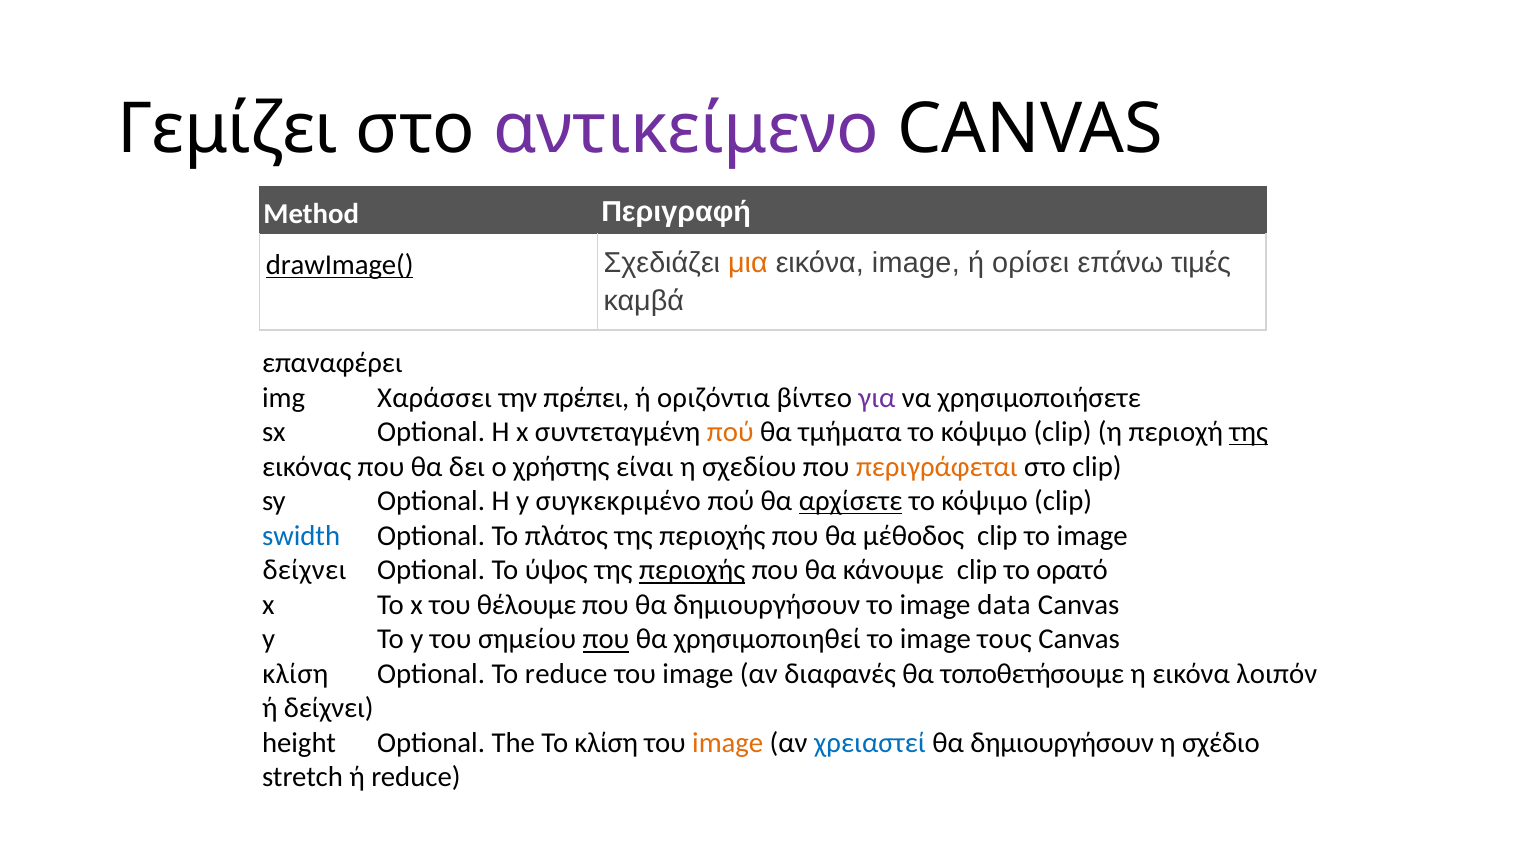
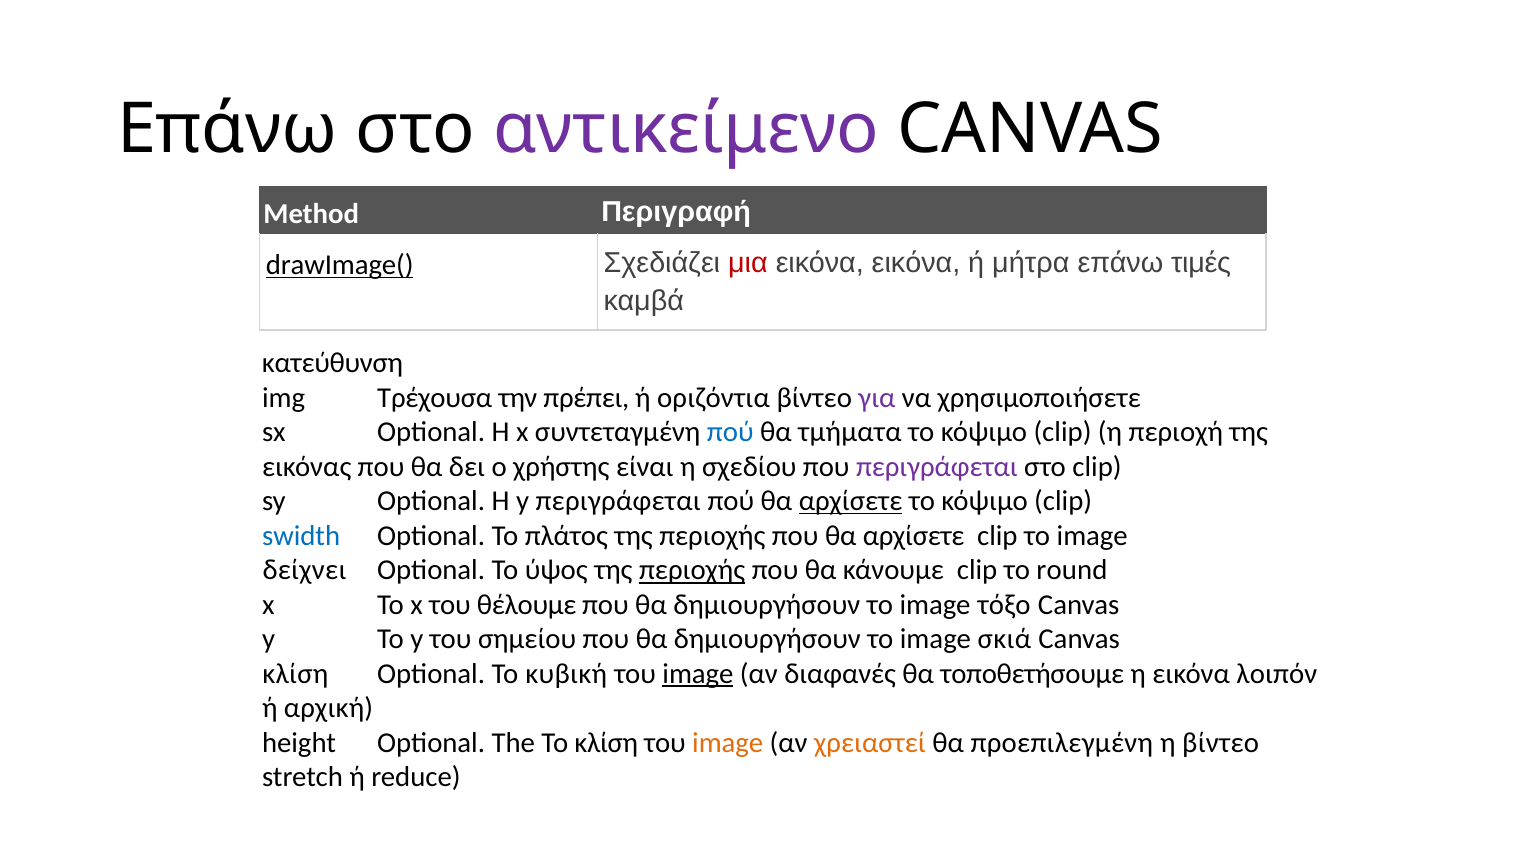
Γεμίζει at (228, 129): Γεμίζει -> Επάνω
μια colour: orange -> red
εικόνα image: image -> εικόνα
ορίσει: ορίσει -> μήτρα
επαναφέρει: επαναφέρει -> κατεύθυνση
Χαράσσει: Χαράσσει -> Τρέχουσα
πού at (730, 432) colour: orange -> blue
της at (1249, 432) underline: present -> none
περιγράφεται at (937, 467) colour: orange -> purple
y συγκεκριμένο: συγκεκριμένο -> περιγράφεται
που θα μέθοδος: μέθοδος -> αρχίσετε
ορατό: ορατό -> round
data: data -> τόξο
που at (606, 640) underline: present -> none
χρησιμοποιηθεί at (767, 640): χρησιμοποιηθεί -> δημιουργήσουν
τους: τους -> σκιά
Το reduce: reduce -> κυβική
image at (698, 674) underline: none -> present
ή δείχνει: δείχνει -> αρχική
χρειαστεί colour: blue -> orange
δημιουργήσουν at (1062, 743): δημιουργήσουν -> προεπιλεγμένη
η σχέδιο: σχέδιο -> βίντεο
